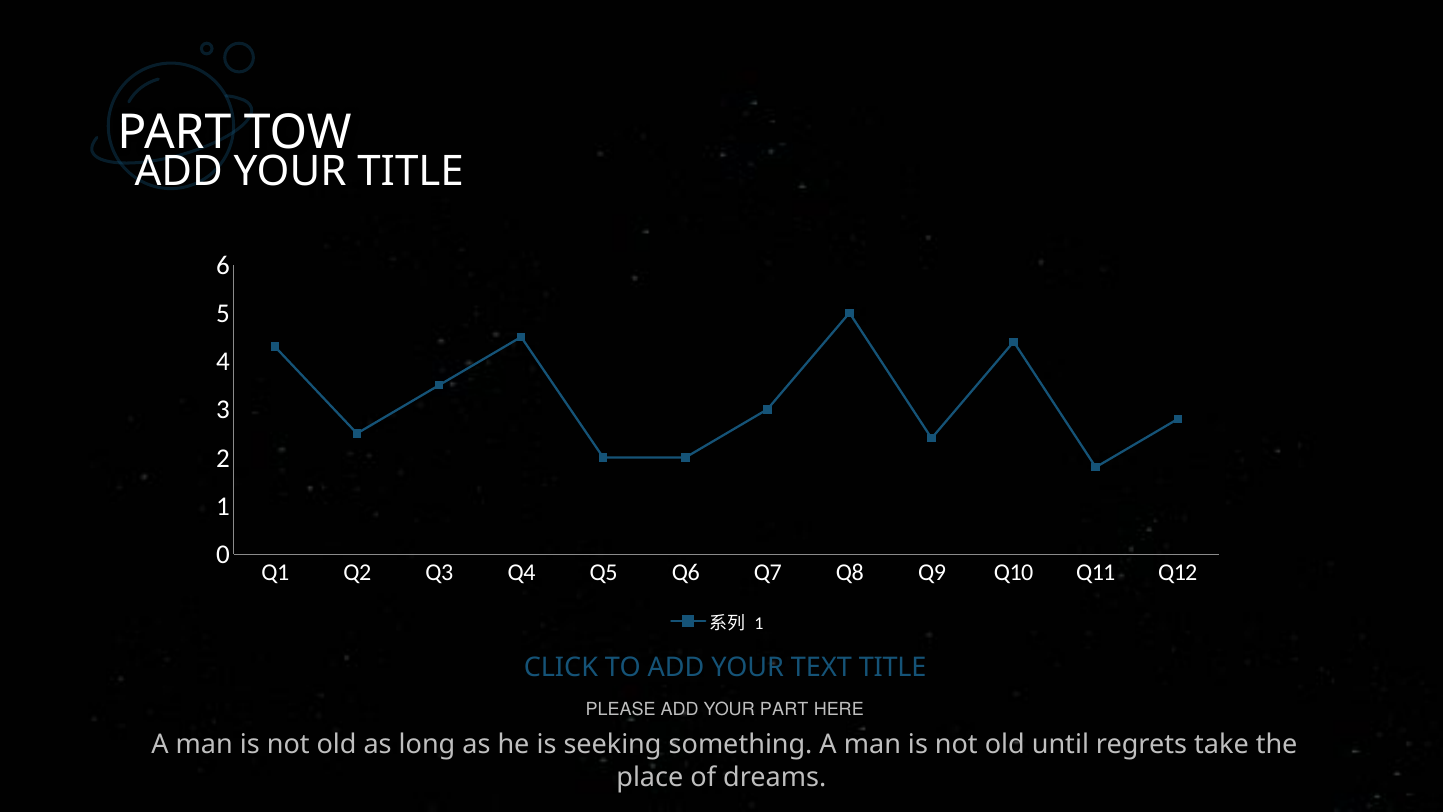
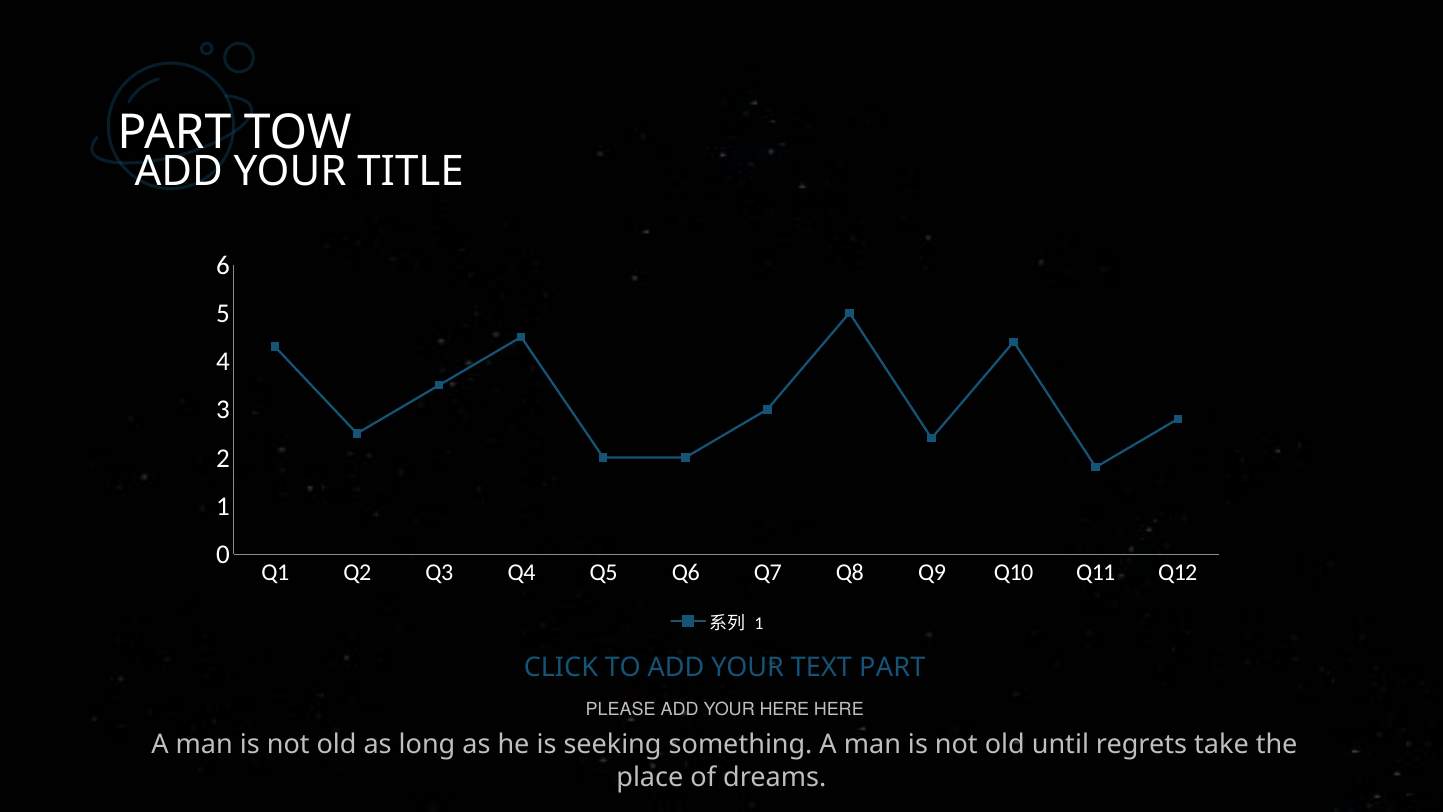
TEXT TITLE: TITLE -> PART
YOUR PART: PART -> HERE
